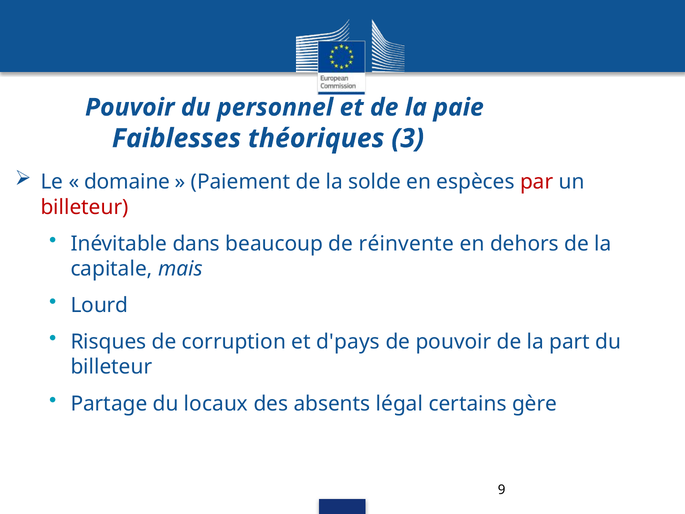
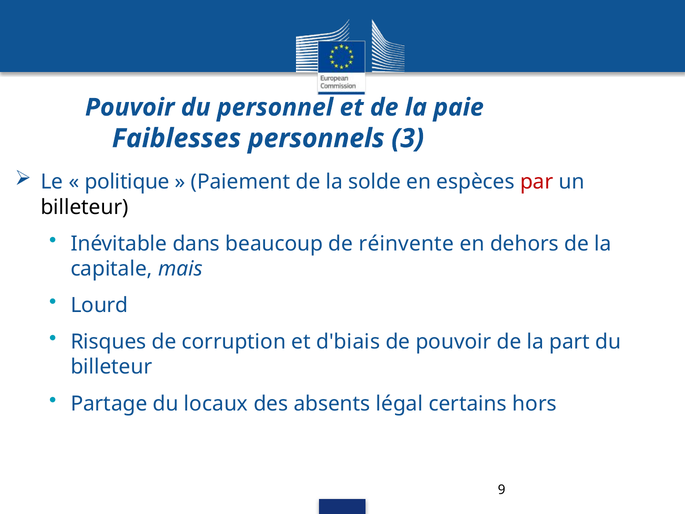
théoriques: théoriques -> personnels
domaine: domaine -> politique
billeteur at (85, 207) colour: red -> black
d'pays: d'pays -> d'biais
gère: gère -> hors
